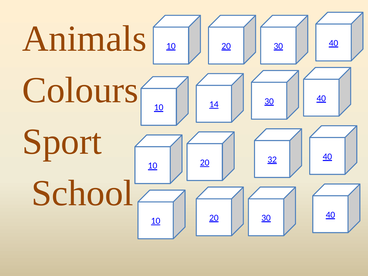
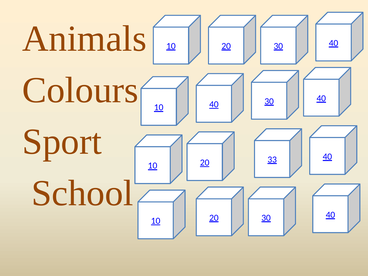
14 at (214, 104): 14 -> 40
32: 32 -> 33
